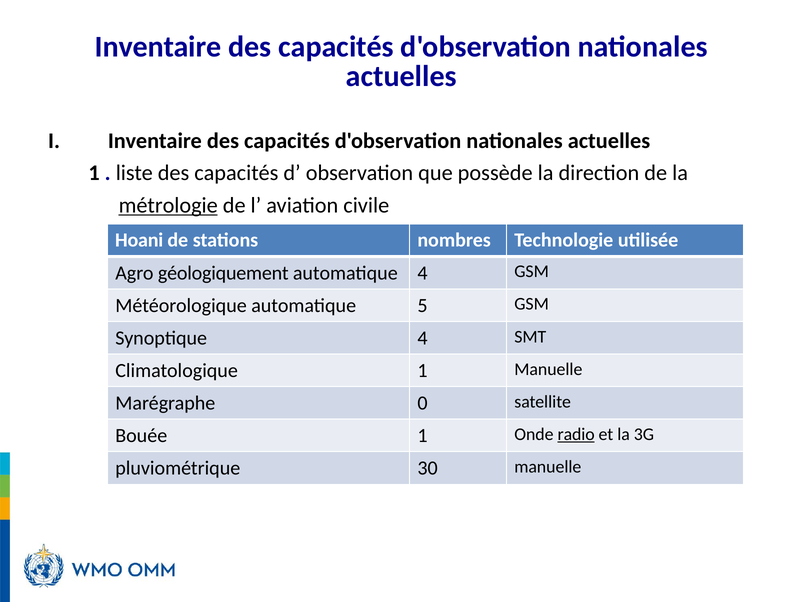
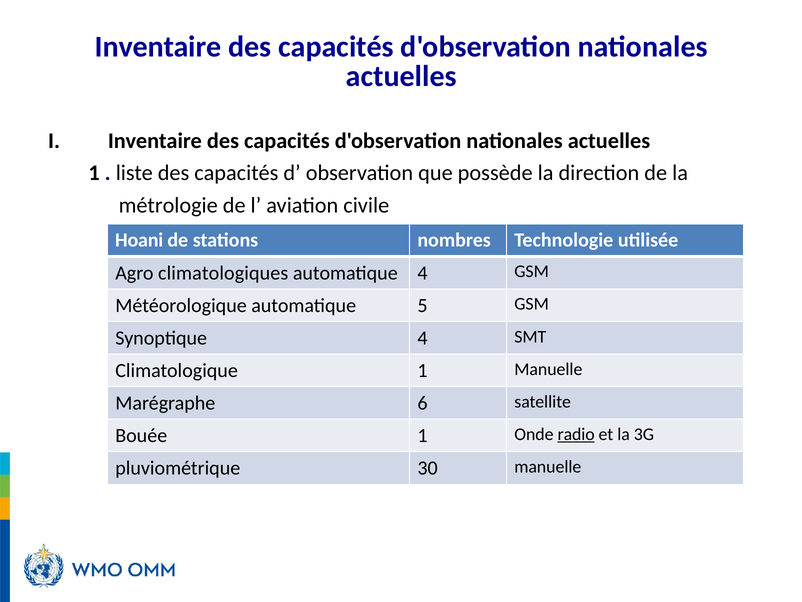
métrologie underline: present -> none
géologiquement: géologiquement -> climatologiques
0: 0 -> 6
